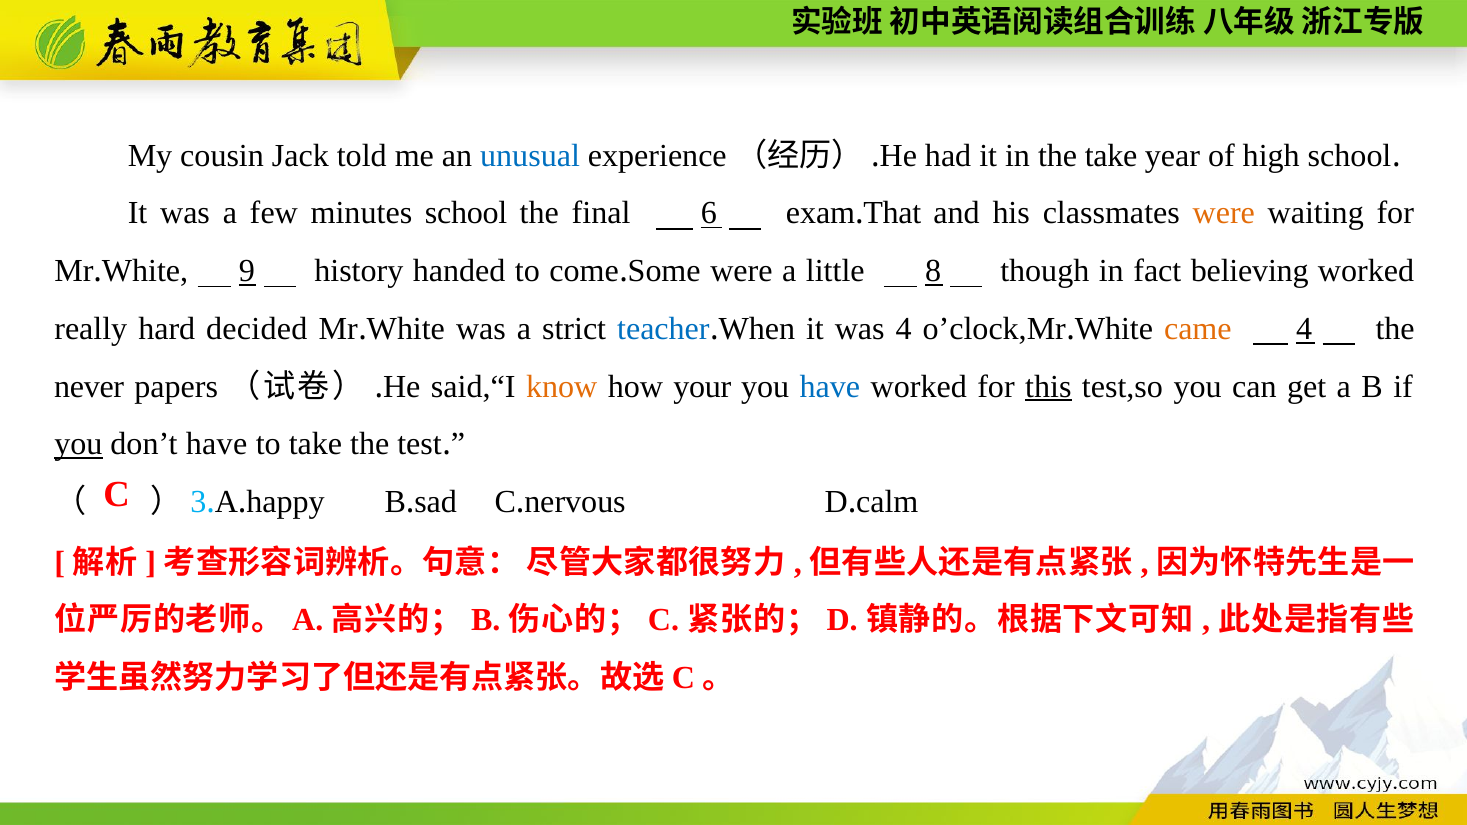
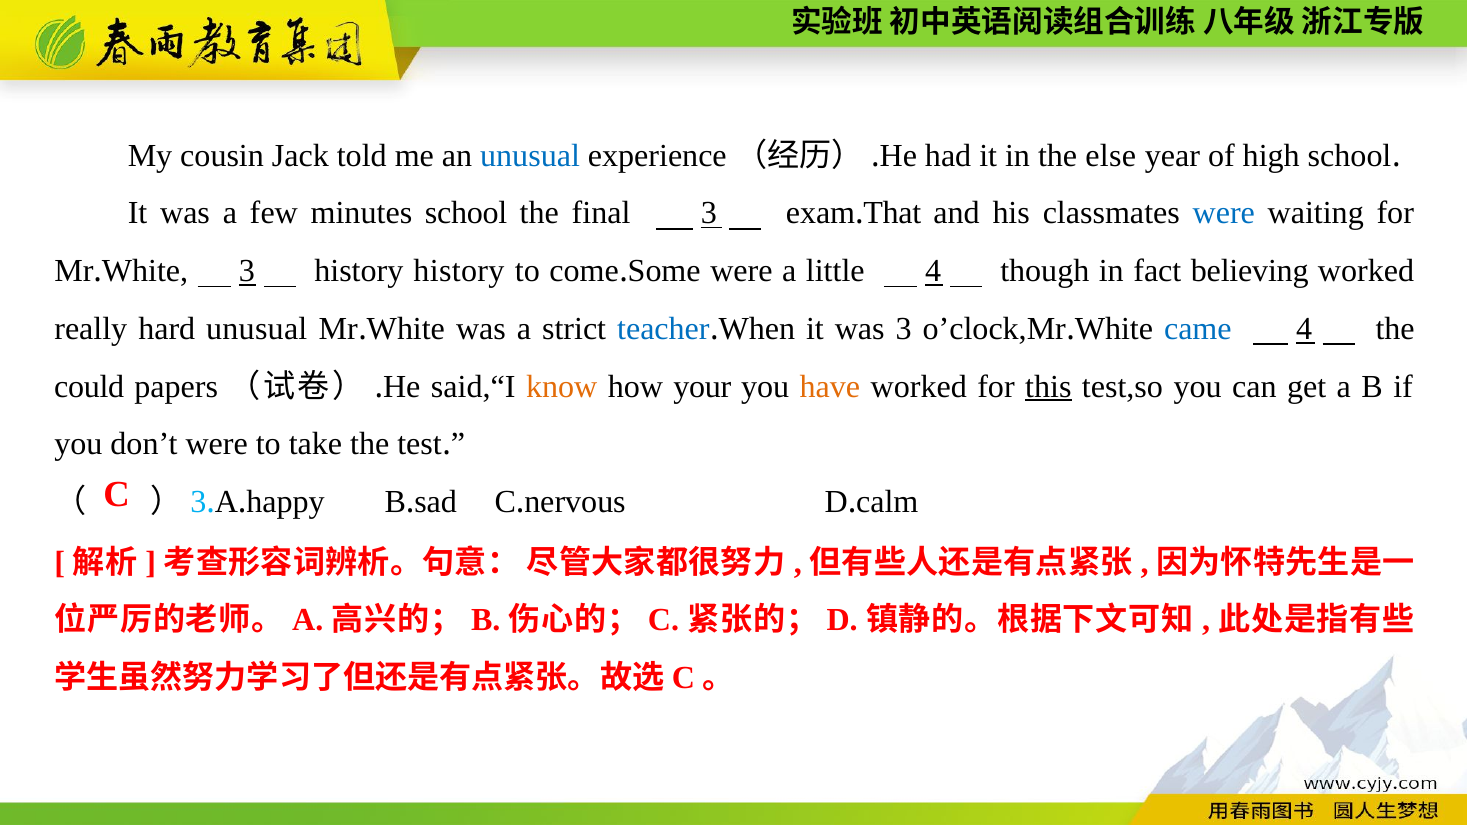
the take: take -> else
final 6: 6 -> 3
were at (1224, 213) colour: orange -> blue
9 at (247, 271): 9 -> 3
history handed: handed -> history
little 8: 8 -> 4
hard decided: decided -> unusual
was 4: 4 -> 3
came colour: orange -> blue
never: never -> could
have at (830, 387) colour: blue -> orange
you at (78, 444) underline: present -> none
don’t have: have -> were
